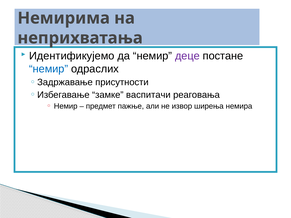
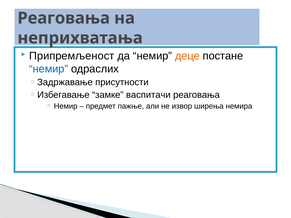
Немирима at (64, 18): Немирима -> Реаговања
Идентификујемо: Идентификујемо -> Припремљеност
деце colour: purple -> orange
